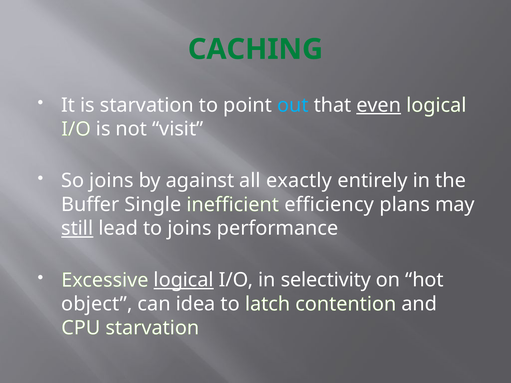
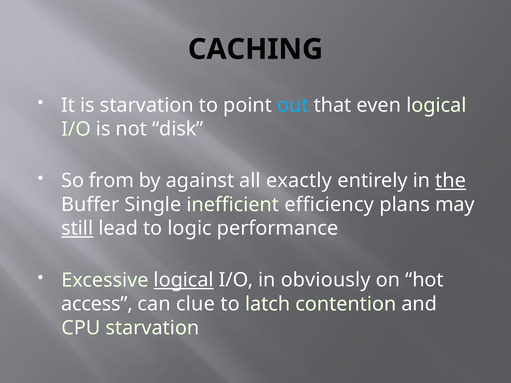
CACHING colour: green -> black
even underline: present -> none
visit: visit -> disk
So joins: joins -> from
the underline: none -> present
to joins: joins -> logic
selectivity: selectivity -> obviously
object: object -> access
idea: idea -> clue
